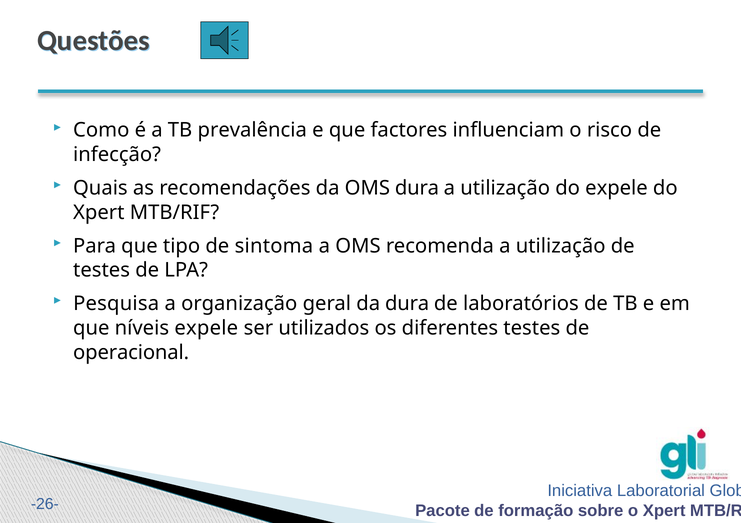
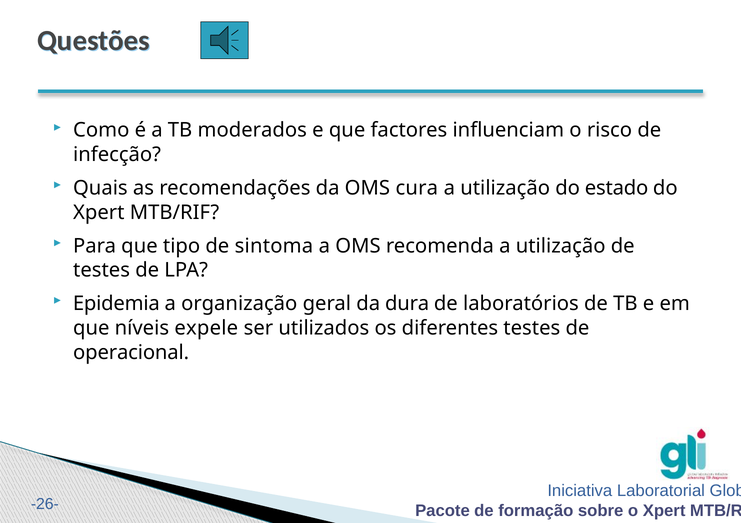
prevalência: prevalência -> moderados
OMS dura: dura -> cura
do expele: expele -> estado
Pesquisa: Pesquisa -> Epidemia
